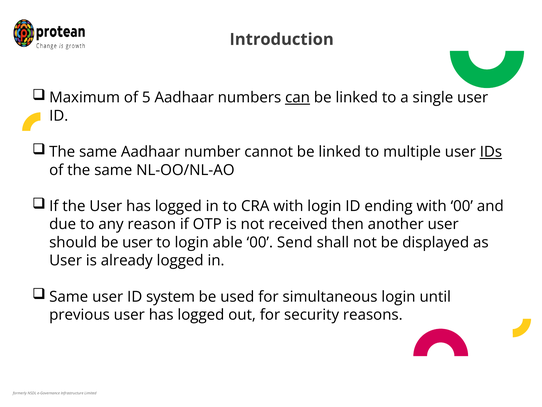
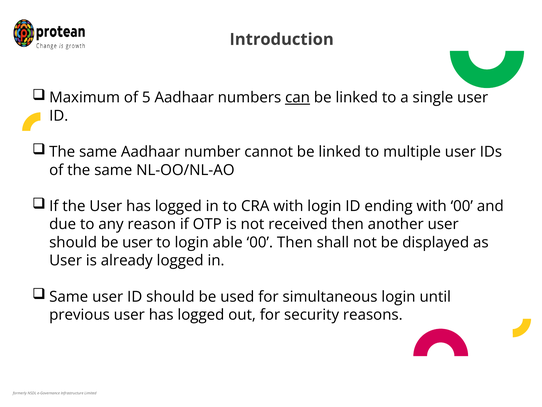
IDs underline: present -> none
00 Send: Send -> Then
ID system: system -> should
